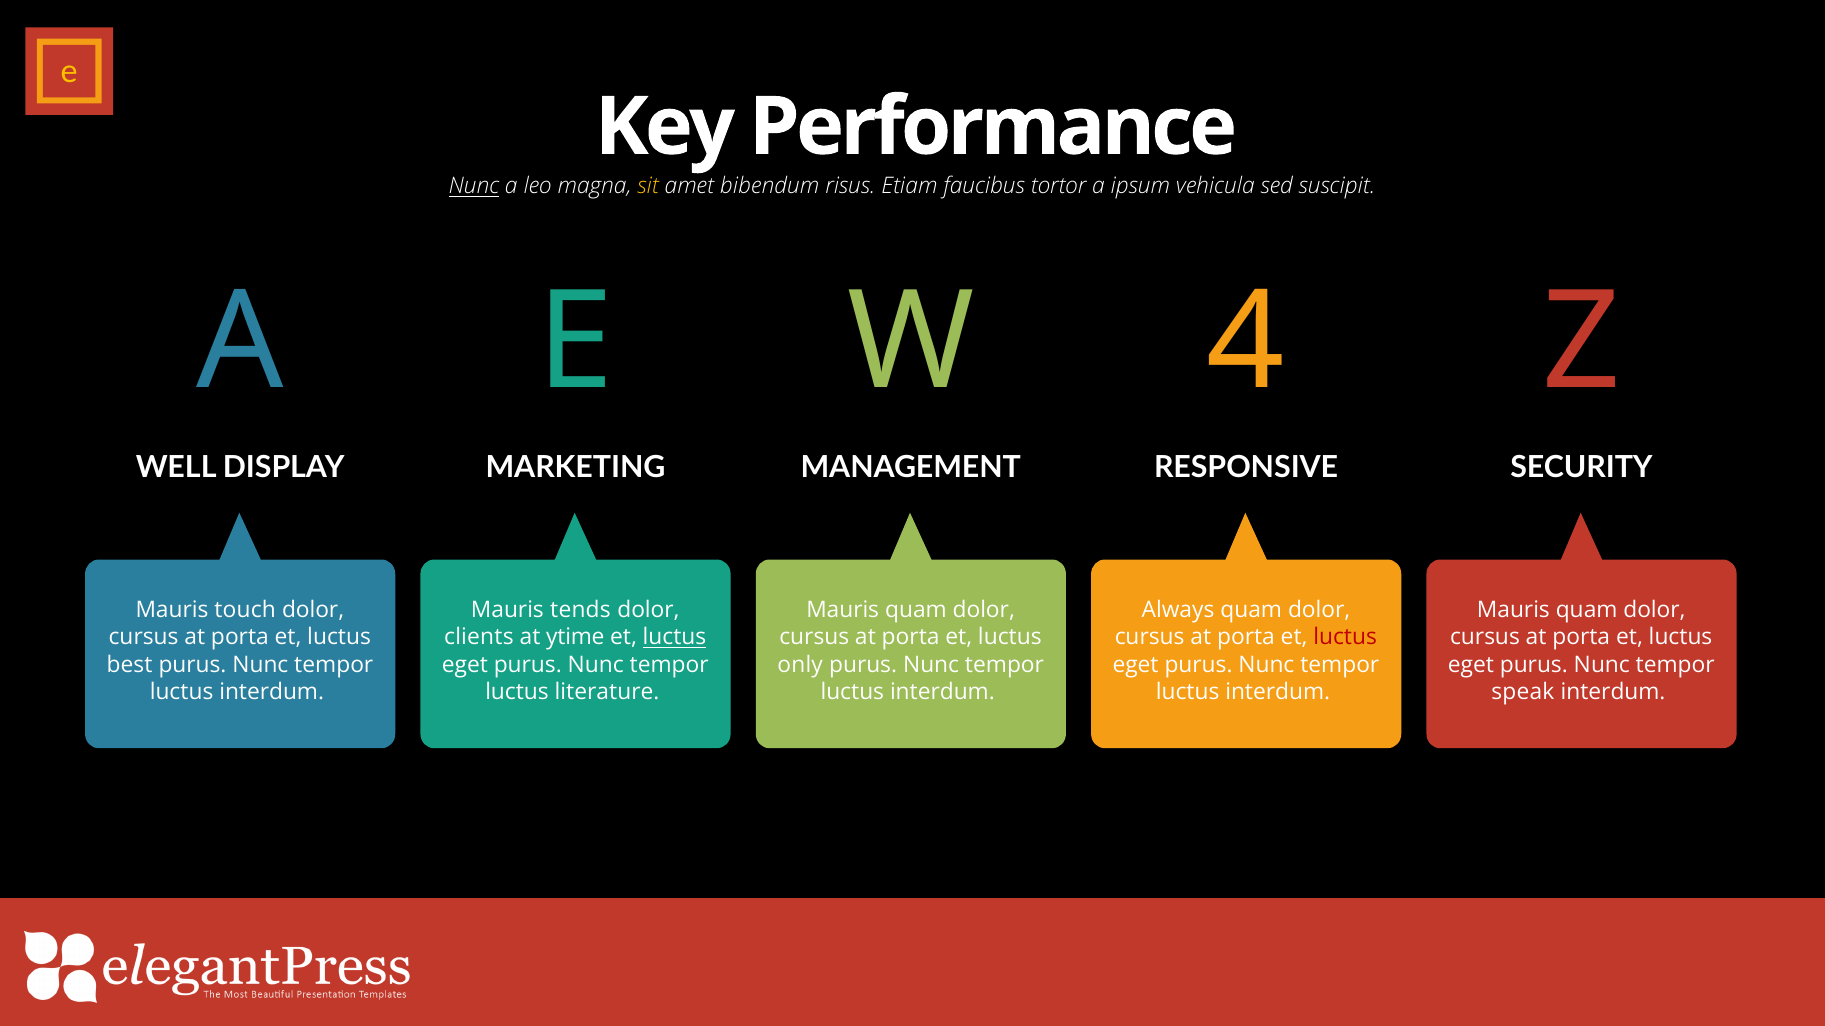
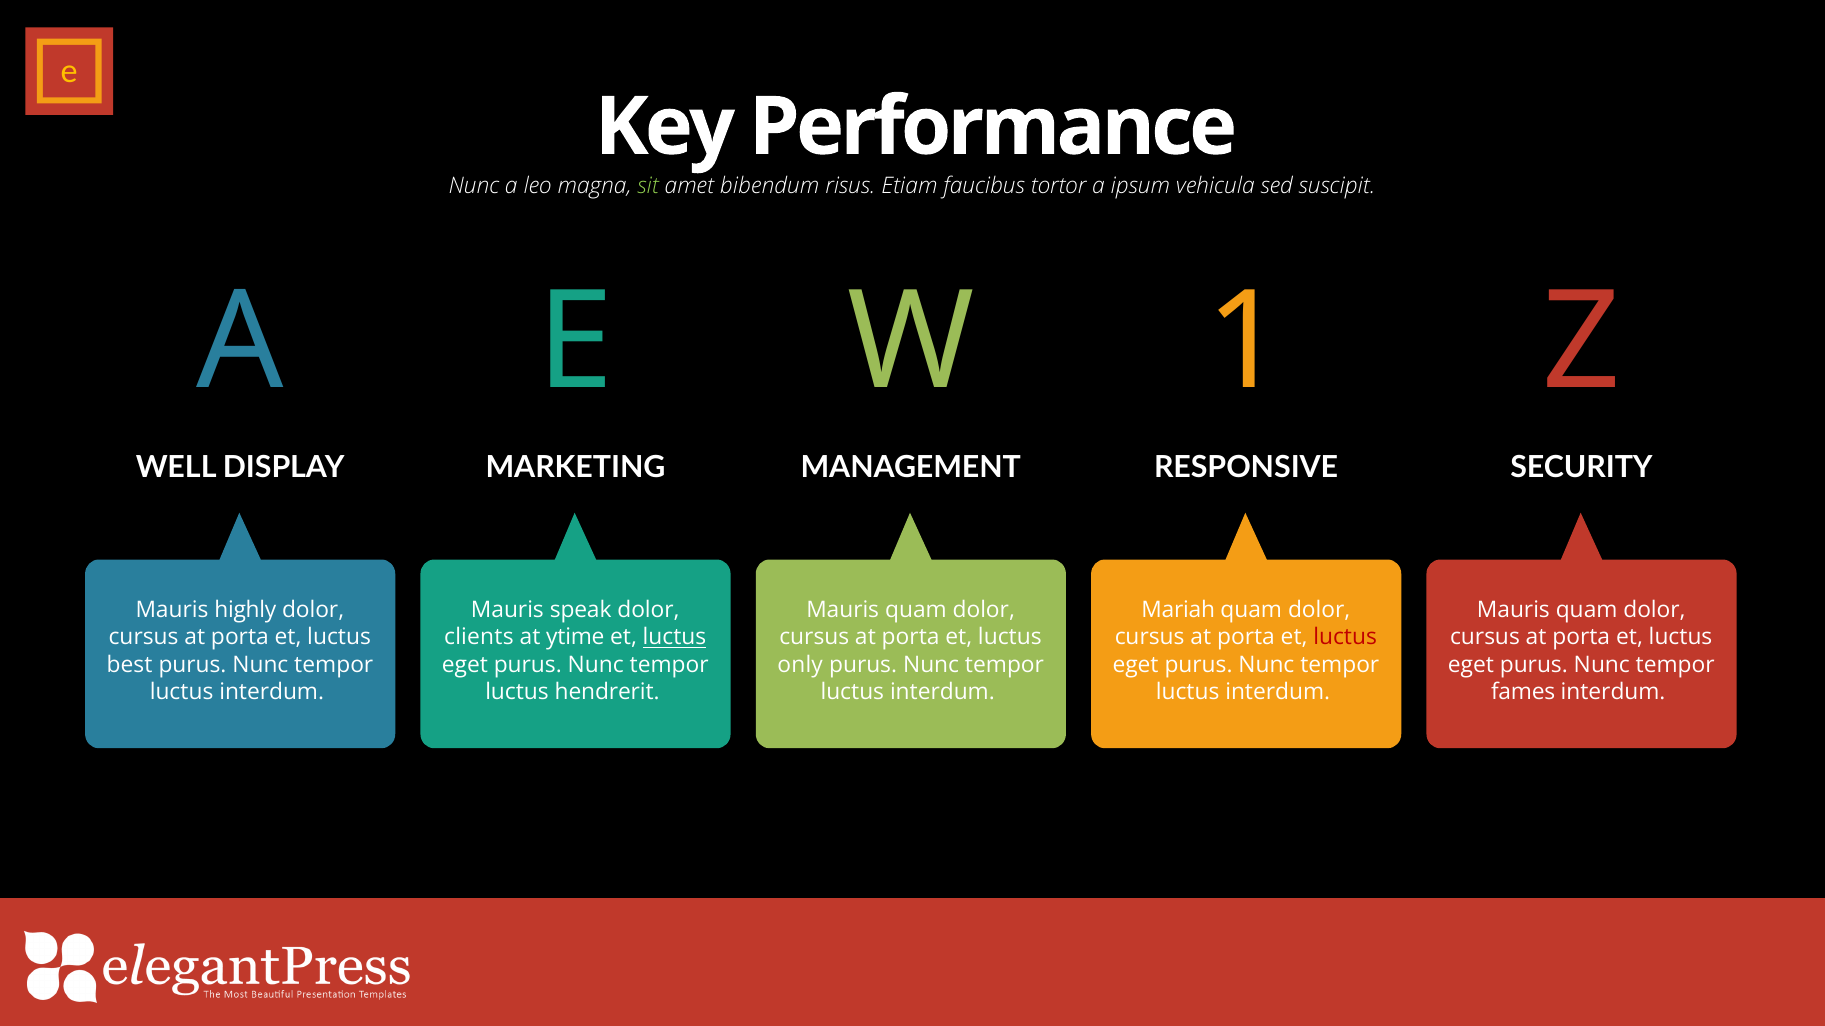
Nunc at (474, 187) underline: present -> none
sit colour: yellow -> light green
4: 4 -> 1
touch: touch -> highly
tends: tends -> speak
Always: Always -> Mariah
literature: literature -> hendrerit
speak: speak -> fames
